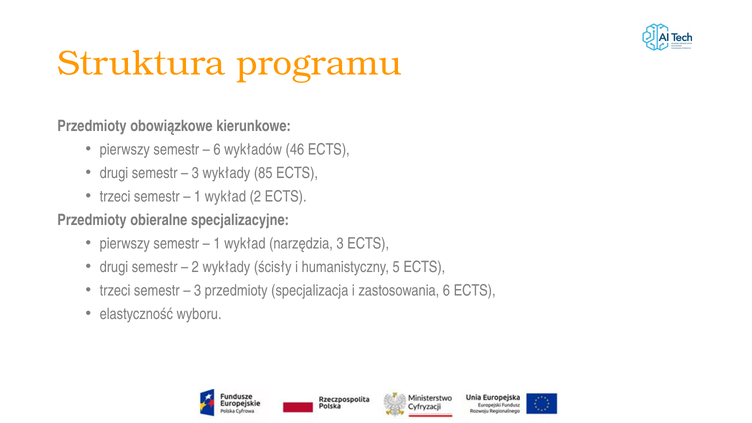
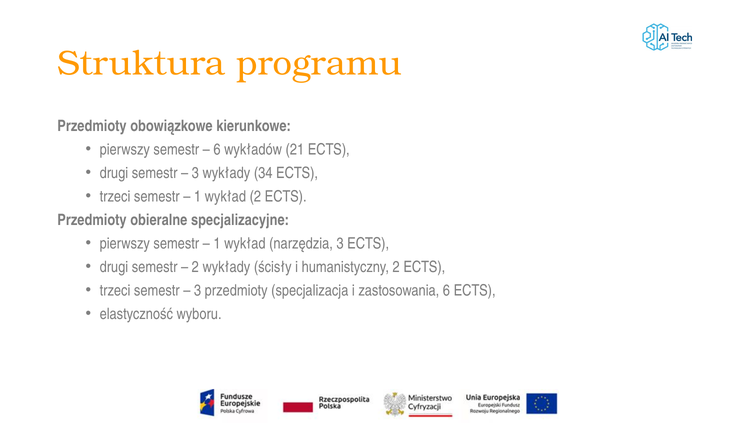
46: 46 -> 21
85: 85 -> 34
humanistyczny 5: 5 -> 2
